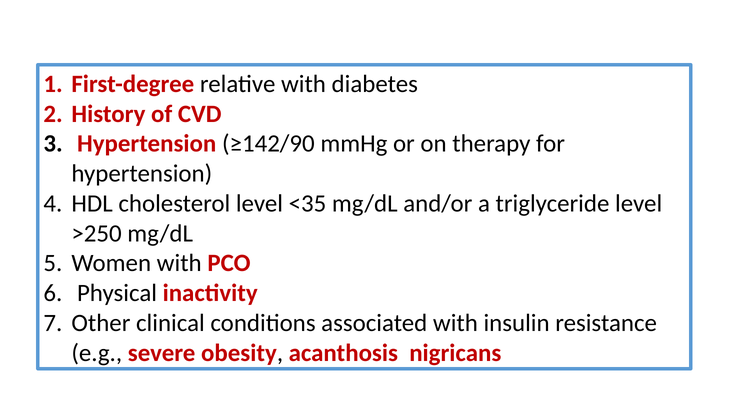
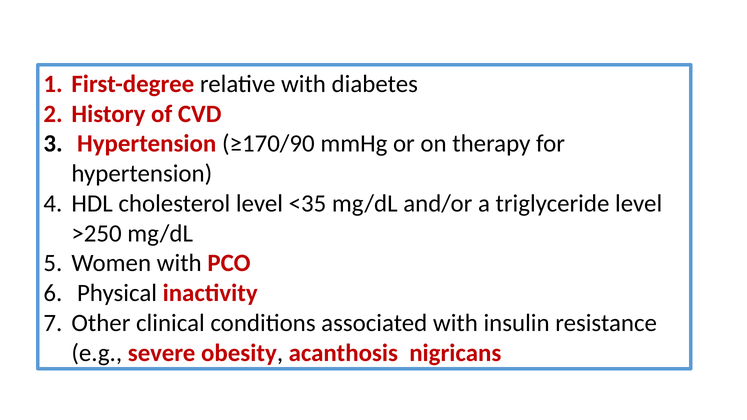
≥142/90: ≥142/90 -> ≥170/90
